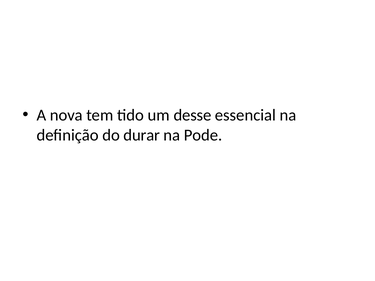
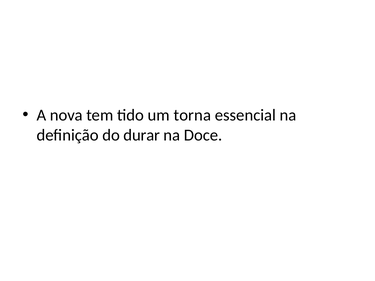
desse: desse -> torna
Pode: Pode -> Doce
